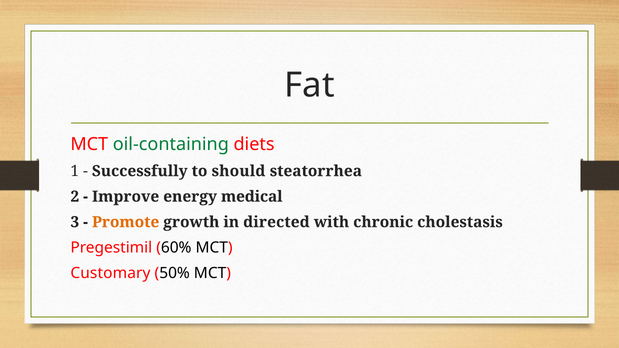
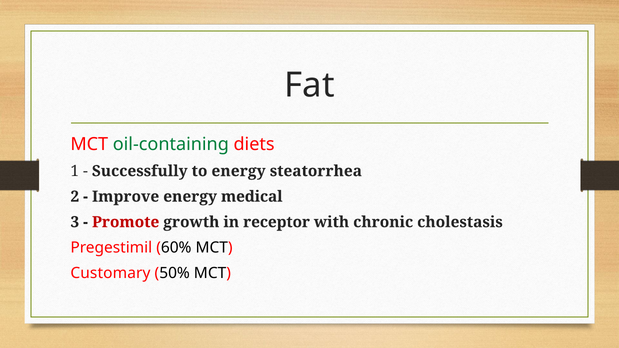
to should: should -> energy
Promote colour: orange -> red
directed: directed -> receptor
